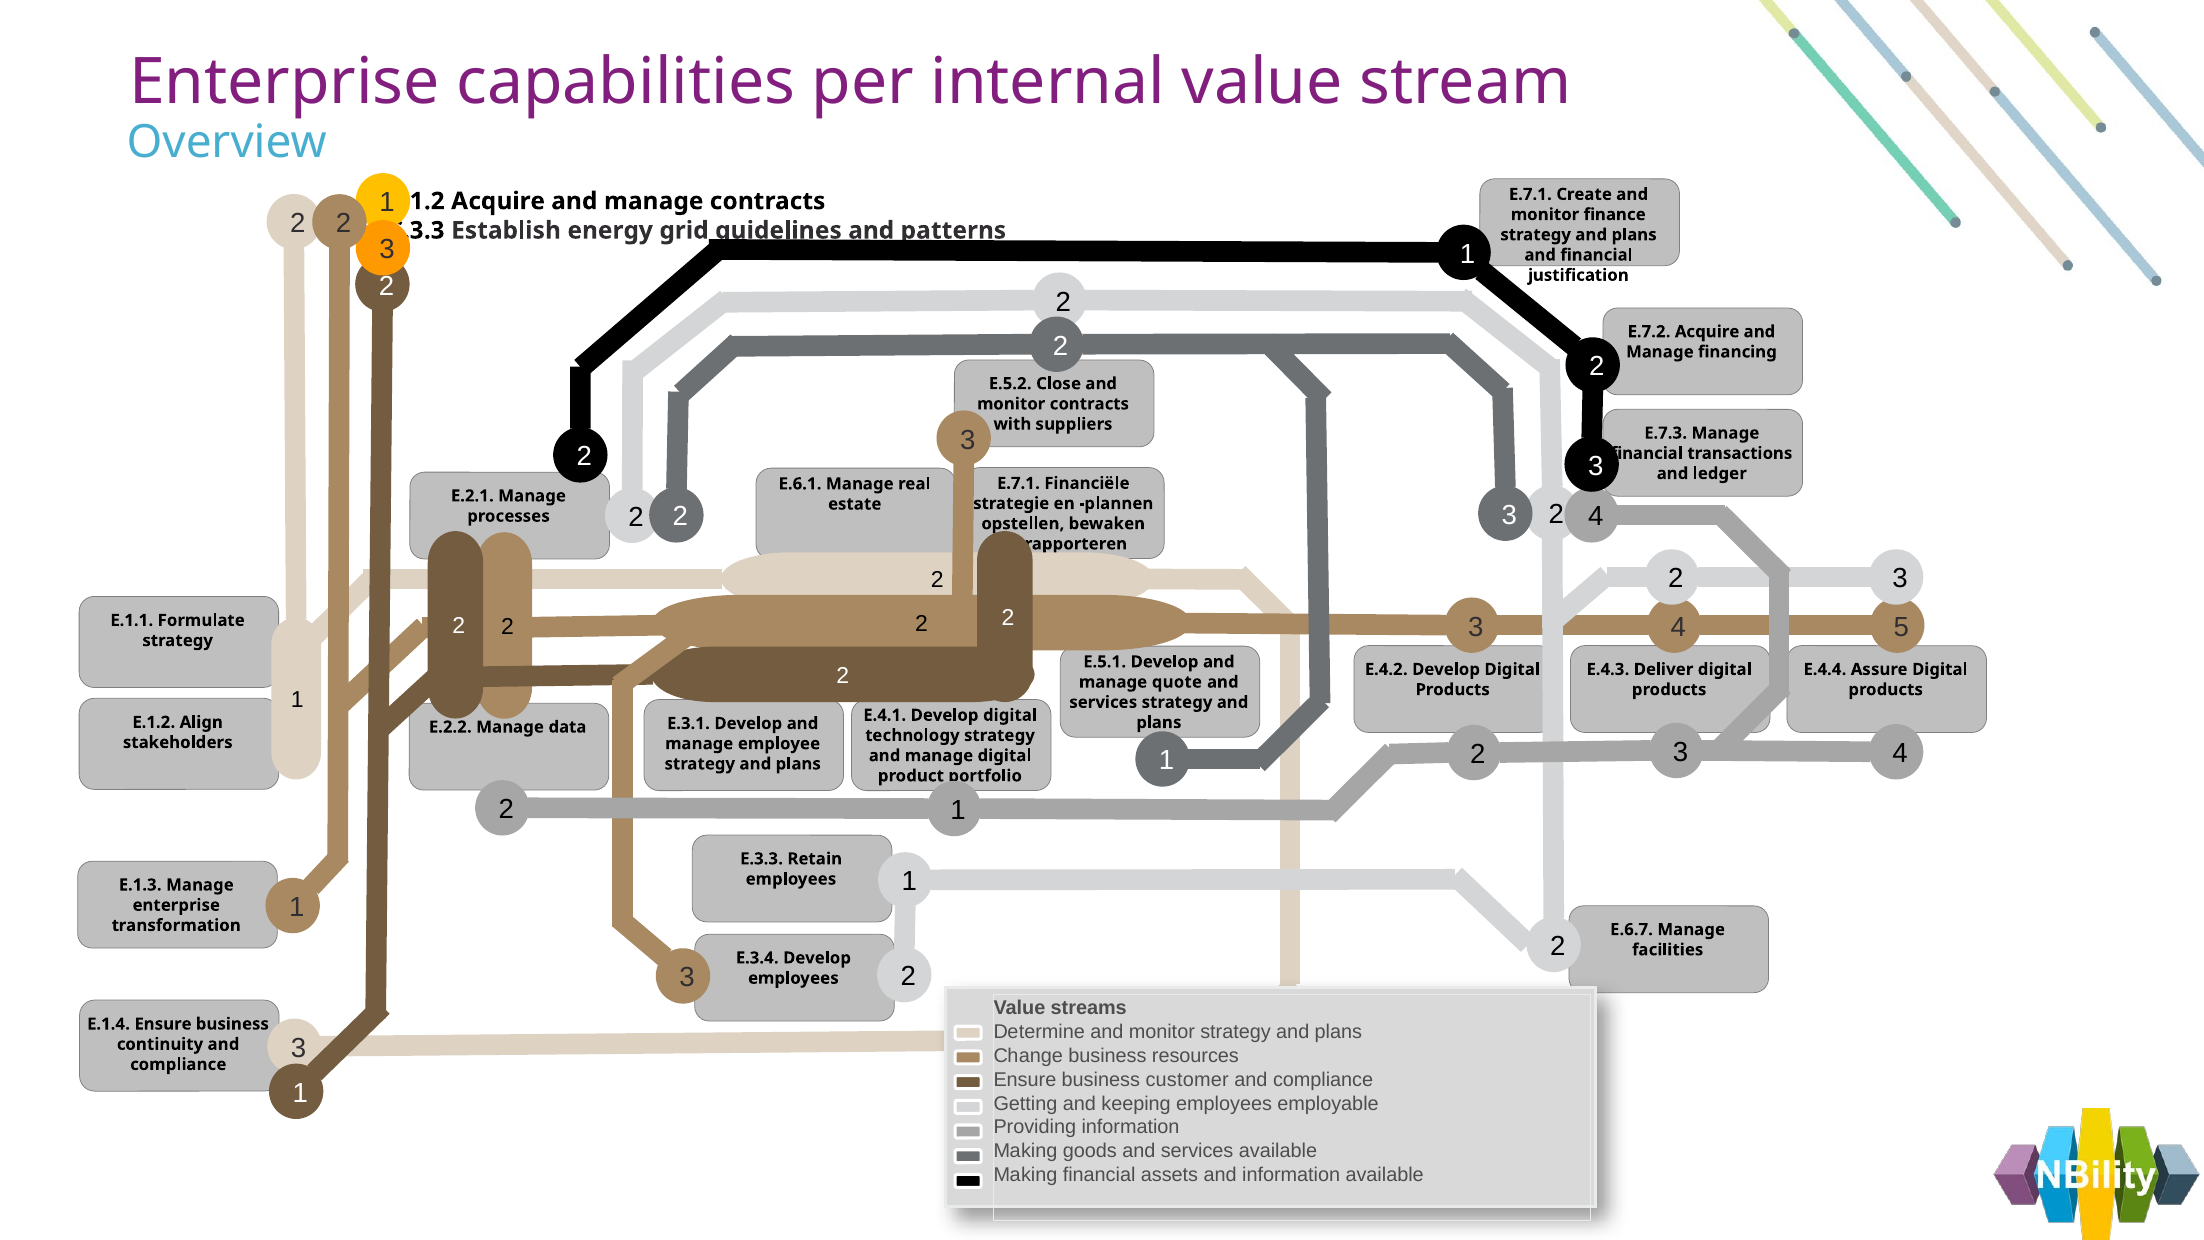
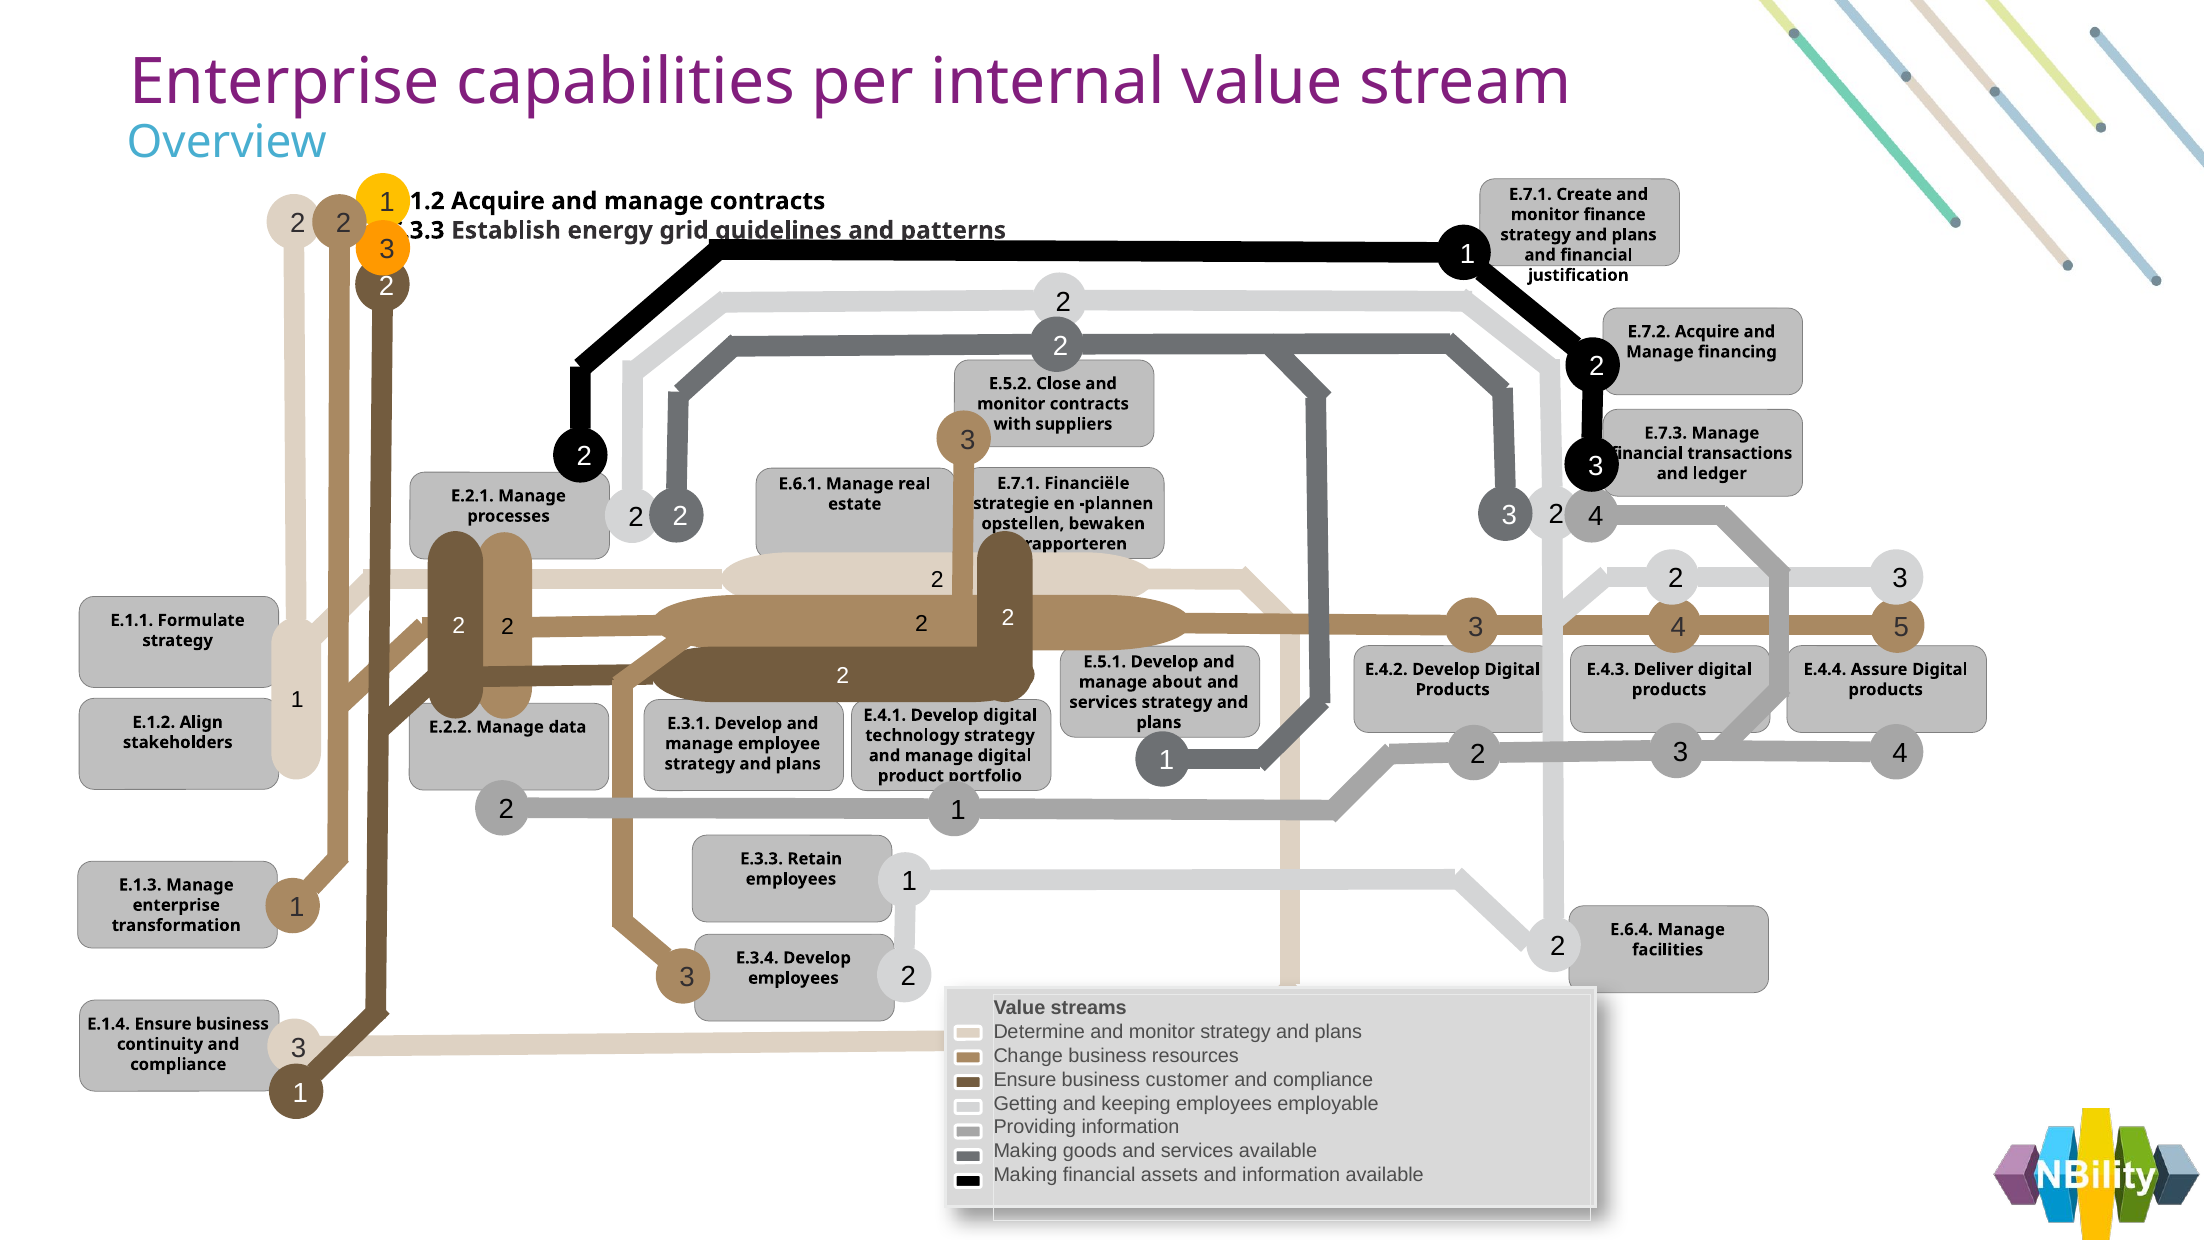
quote: quote -> about
E.6.7: E.6.7 -> E.6.4
